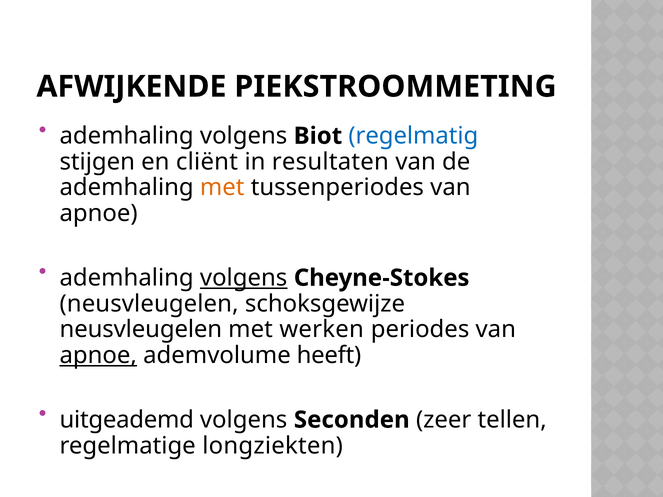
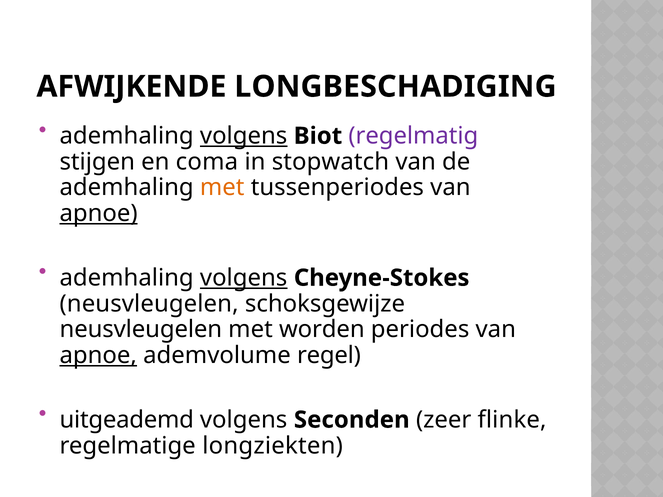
PIEKSTROOMMETING: PIEKSTROOMMETING -> LONGBESCHADIGING
volgens at (244, 136) underline: none -> present
regelmatig colour: blue -> purple
cliënt: cliënt -> coma
resultaten: resultaten -> stopwatch
apnoe at (99, 214) underline: none -> present
werken: werken -> worden
heeft: heeft -> regel
tellen: tellen -> flinke
